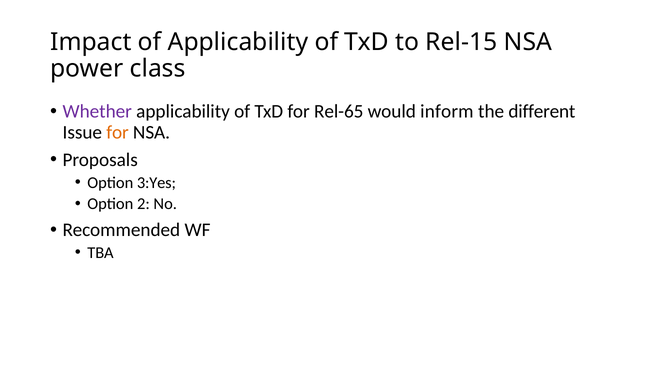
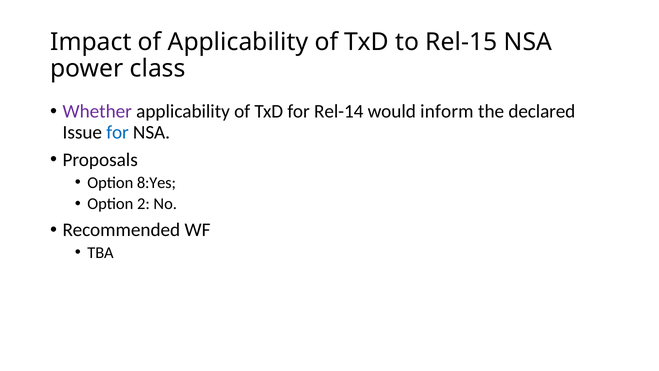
Rel-65: Rel-65 -> Rel-14
different: different -> declared
for at (118, 132) colour: orange -> blue
3:Yes: 3:Yes -> 8:Yes
